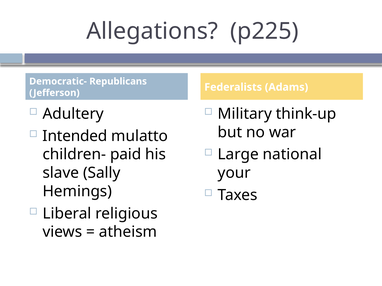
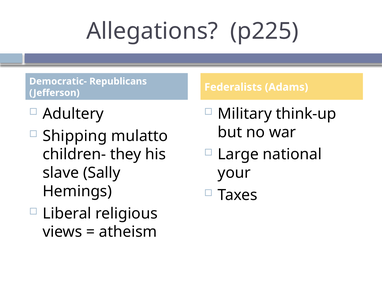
Intended: Intended -> Shipping
paid: paid -> they
